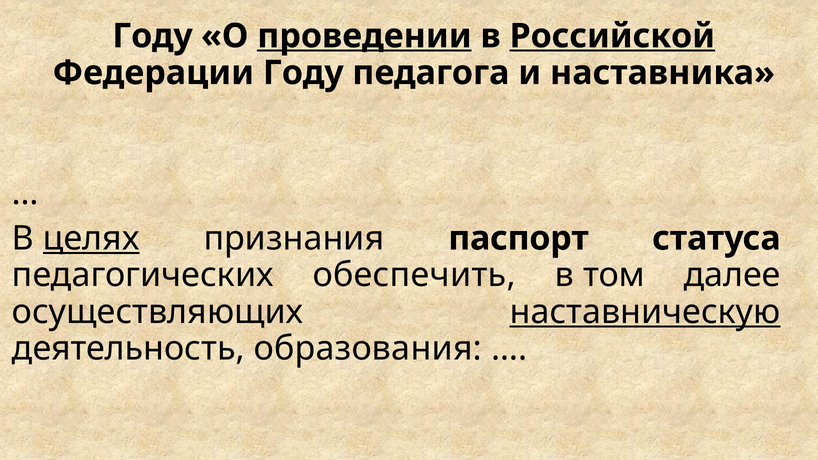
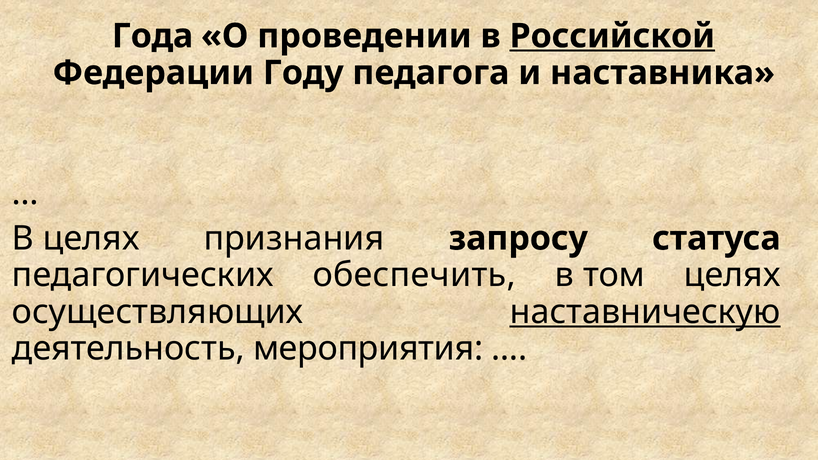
Году at (153, 36): Году -> Года
проведении underline: present -> none
целях at (91, 238) underline: present -> none
паспорт: паспорт -> запросу
том далее: далее -> целях
образования: образования -> мероприятия
